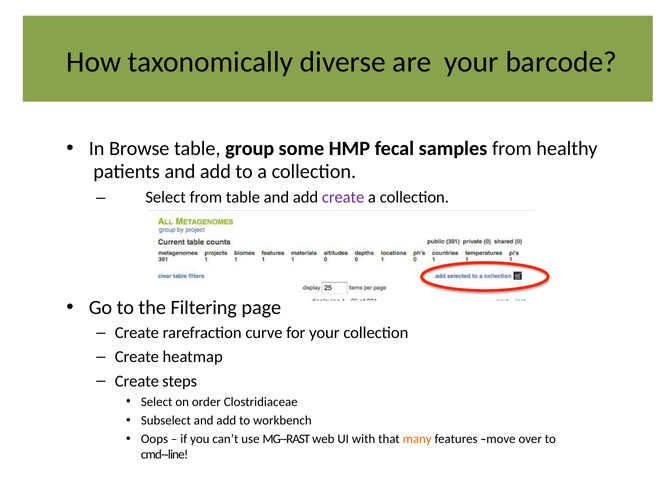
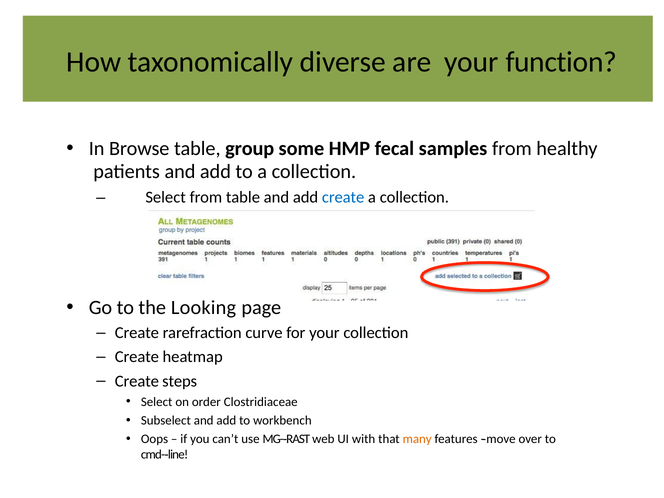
barcode: barcode -> function
create at (343, 197) colour: purple -> blue
Filtering: Filtering -> Looking
